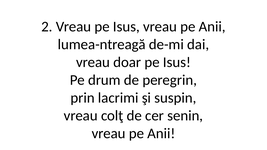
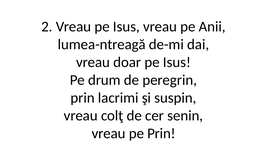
Anii at (161, 134): Anii -> Prin
